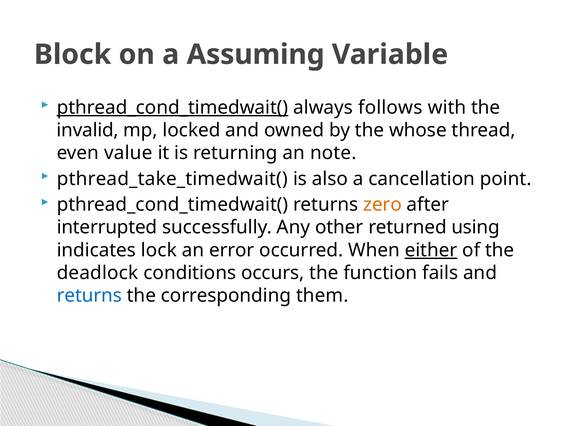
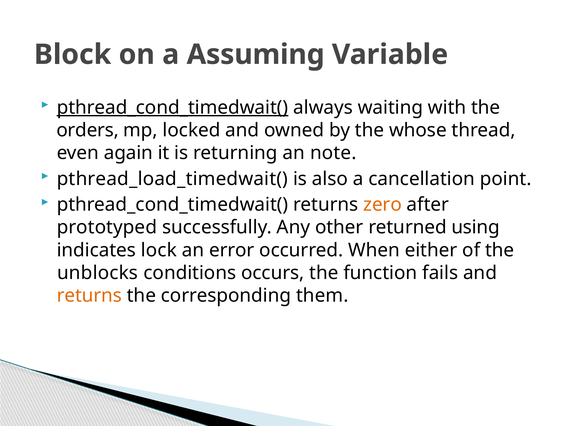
follows: follows -> waiting
invalid: invalid -> orders
value: value -> again
pthread_take_timedwait(: pthread_take_timedwait( -> pthread_load_timedwait(
interrupted: interrupted -> prototyped
either underline: present -> none
deadlock: deadlock -> unblocks
returns at (89, 296) colour: blue -> orange
